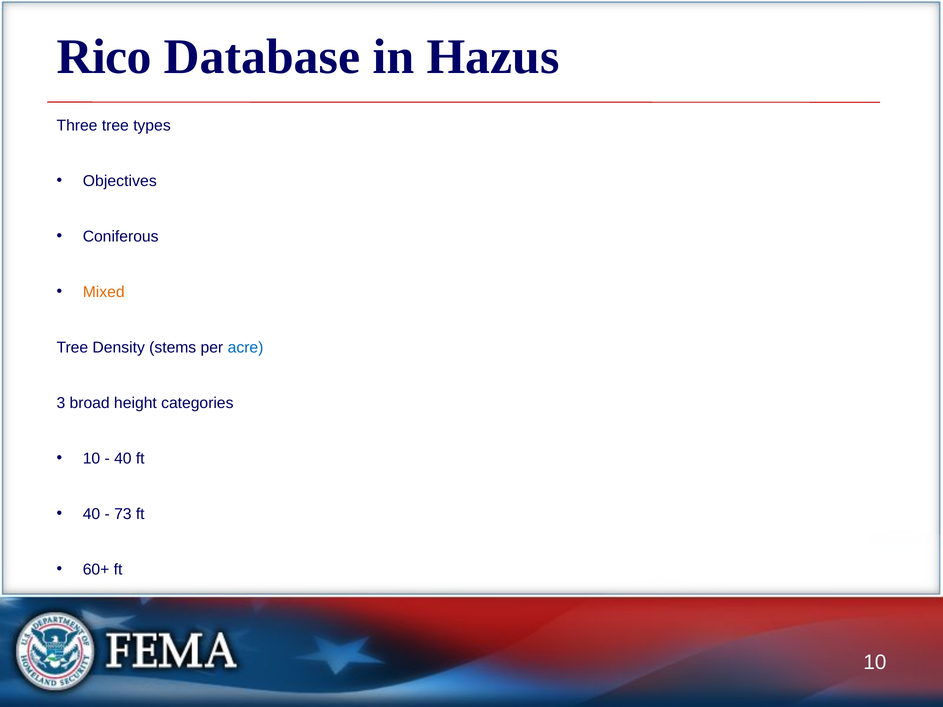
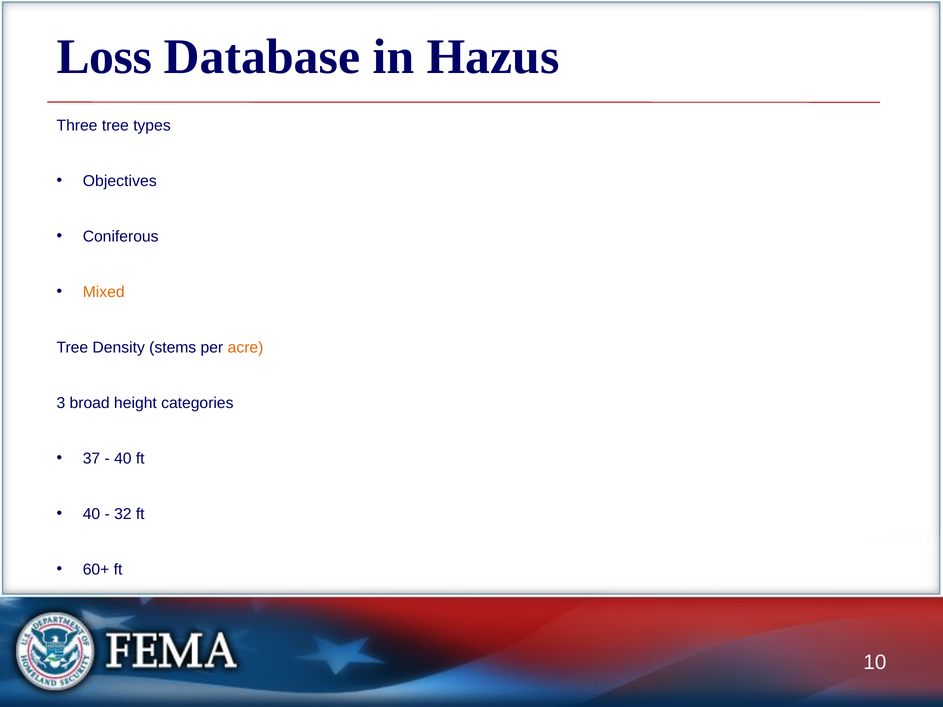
Rico: Rico -> Loss
acre colour: blue -> orange
10 at (91, 459): 10 -> 37
73: 73 -> 32
